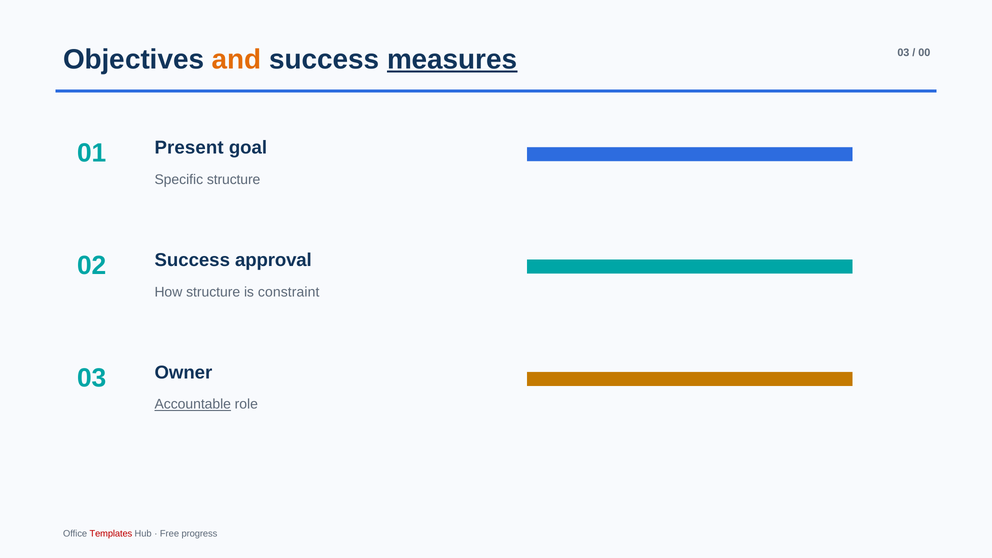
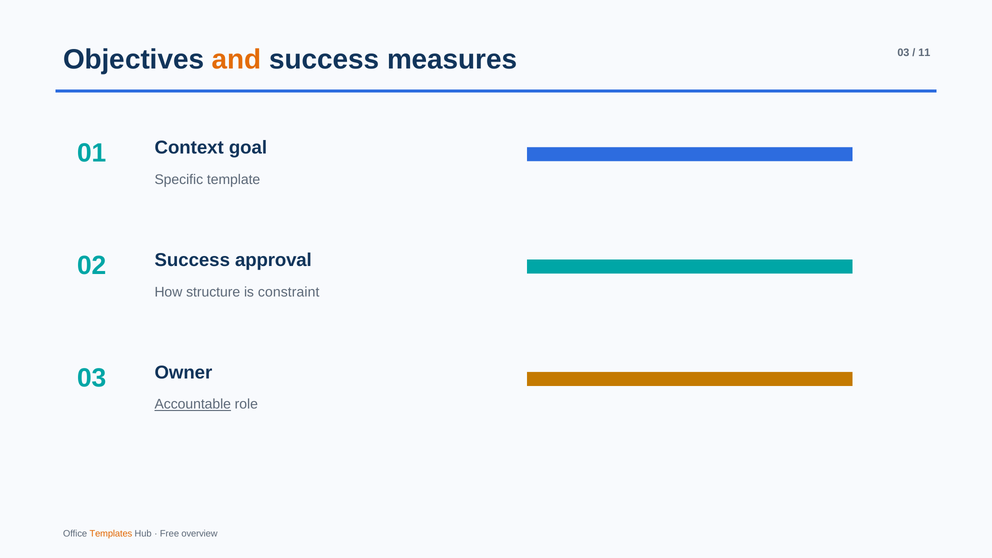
measures underline: present -> none
00: 00 -> 11
Present: Present -> Context
Specific structure: structure -> template
Templates colour: red -> orange
progress: progress -> overview
